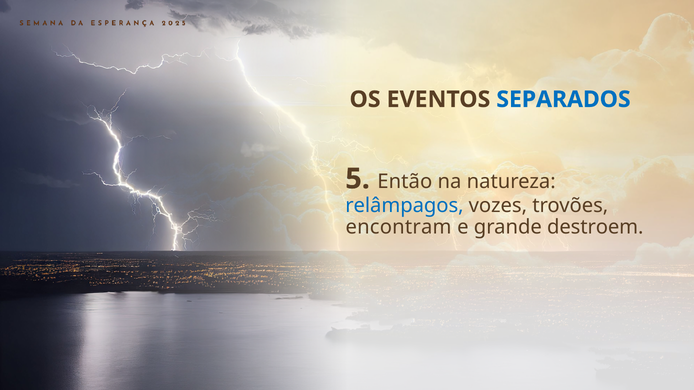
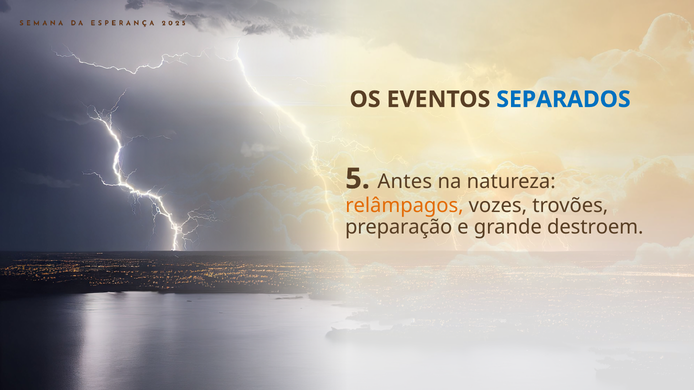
Então: Então -> Antes
relâmpagos colour: blue -> orange
encontram: encontram -> preparação
